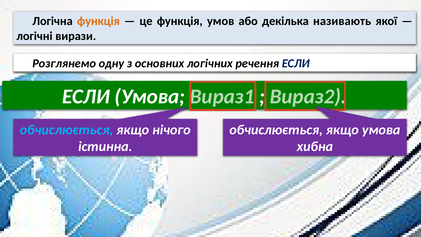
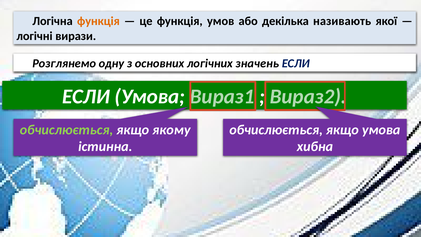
речення: речення -> значень
обчислюється at (66, 130) colour: light blue -> light green
нічого: нічого -> якому
